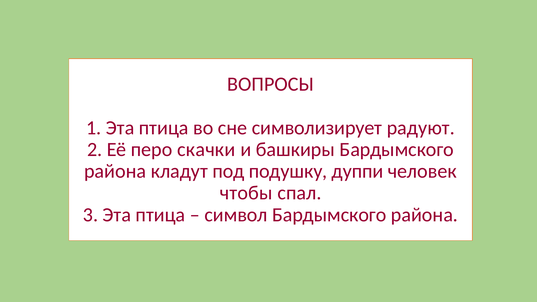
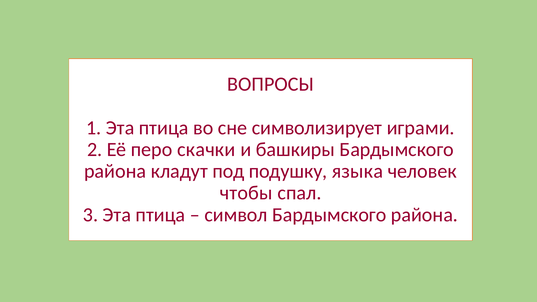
радуют: радуют -> играми
дуппи: дуппи -> языка
